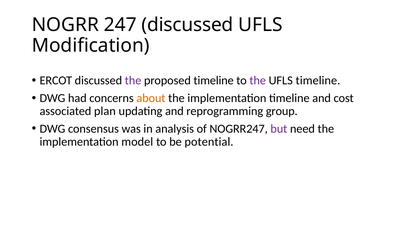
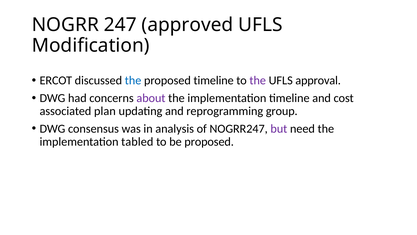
247 discussed: discussed -> approved
the at (133, 80) colour: purple -> blue
UFLS timeline: timeline -> approval
about colour: orange -> purple
model: model -> tabled
be potential: potential -> proposed
